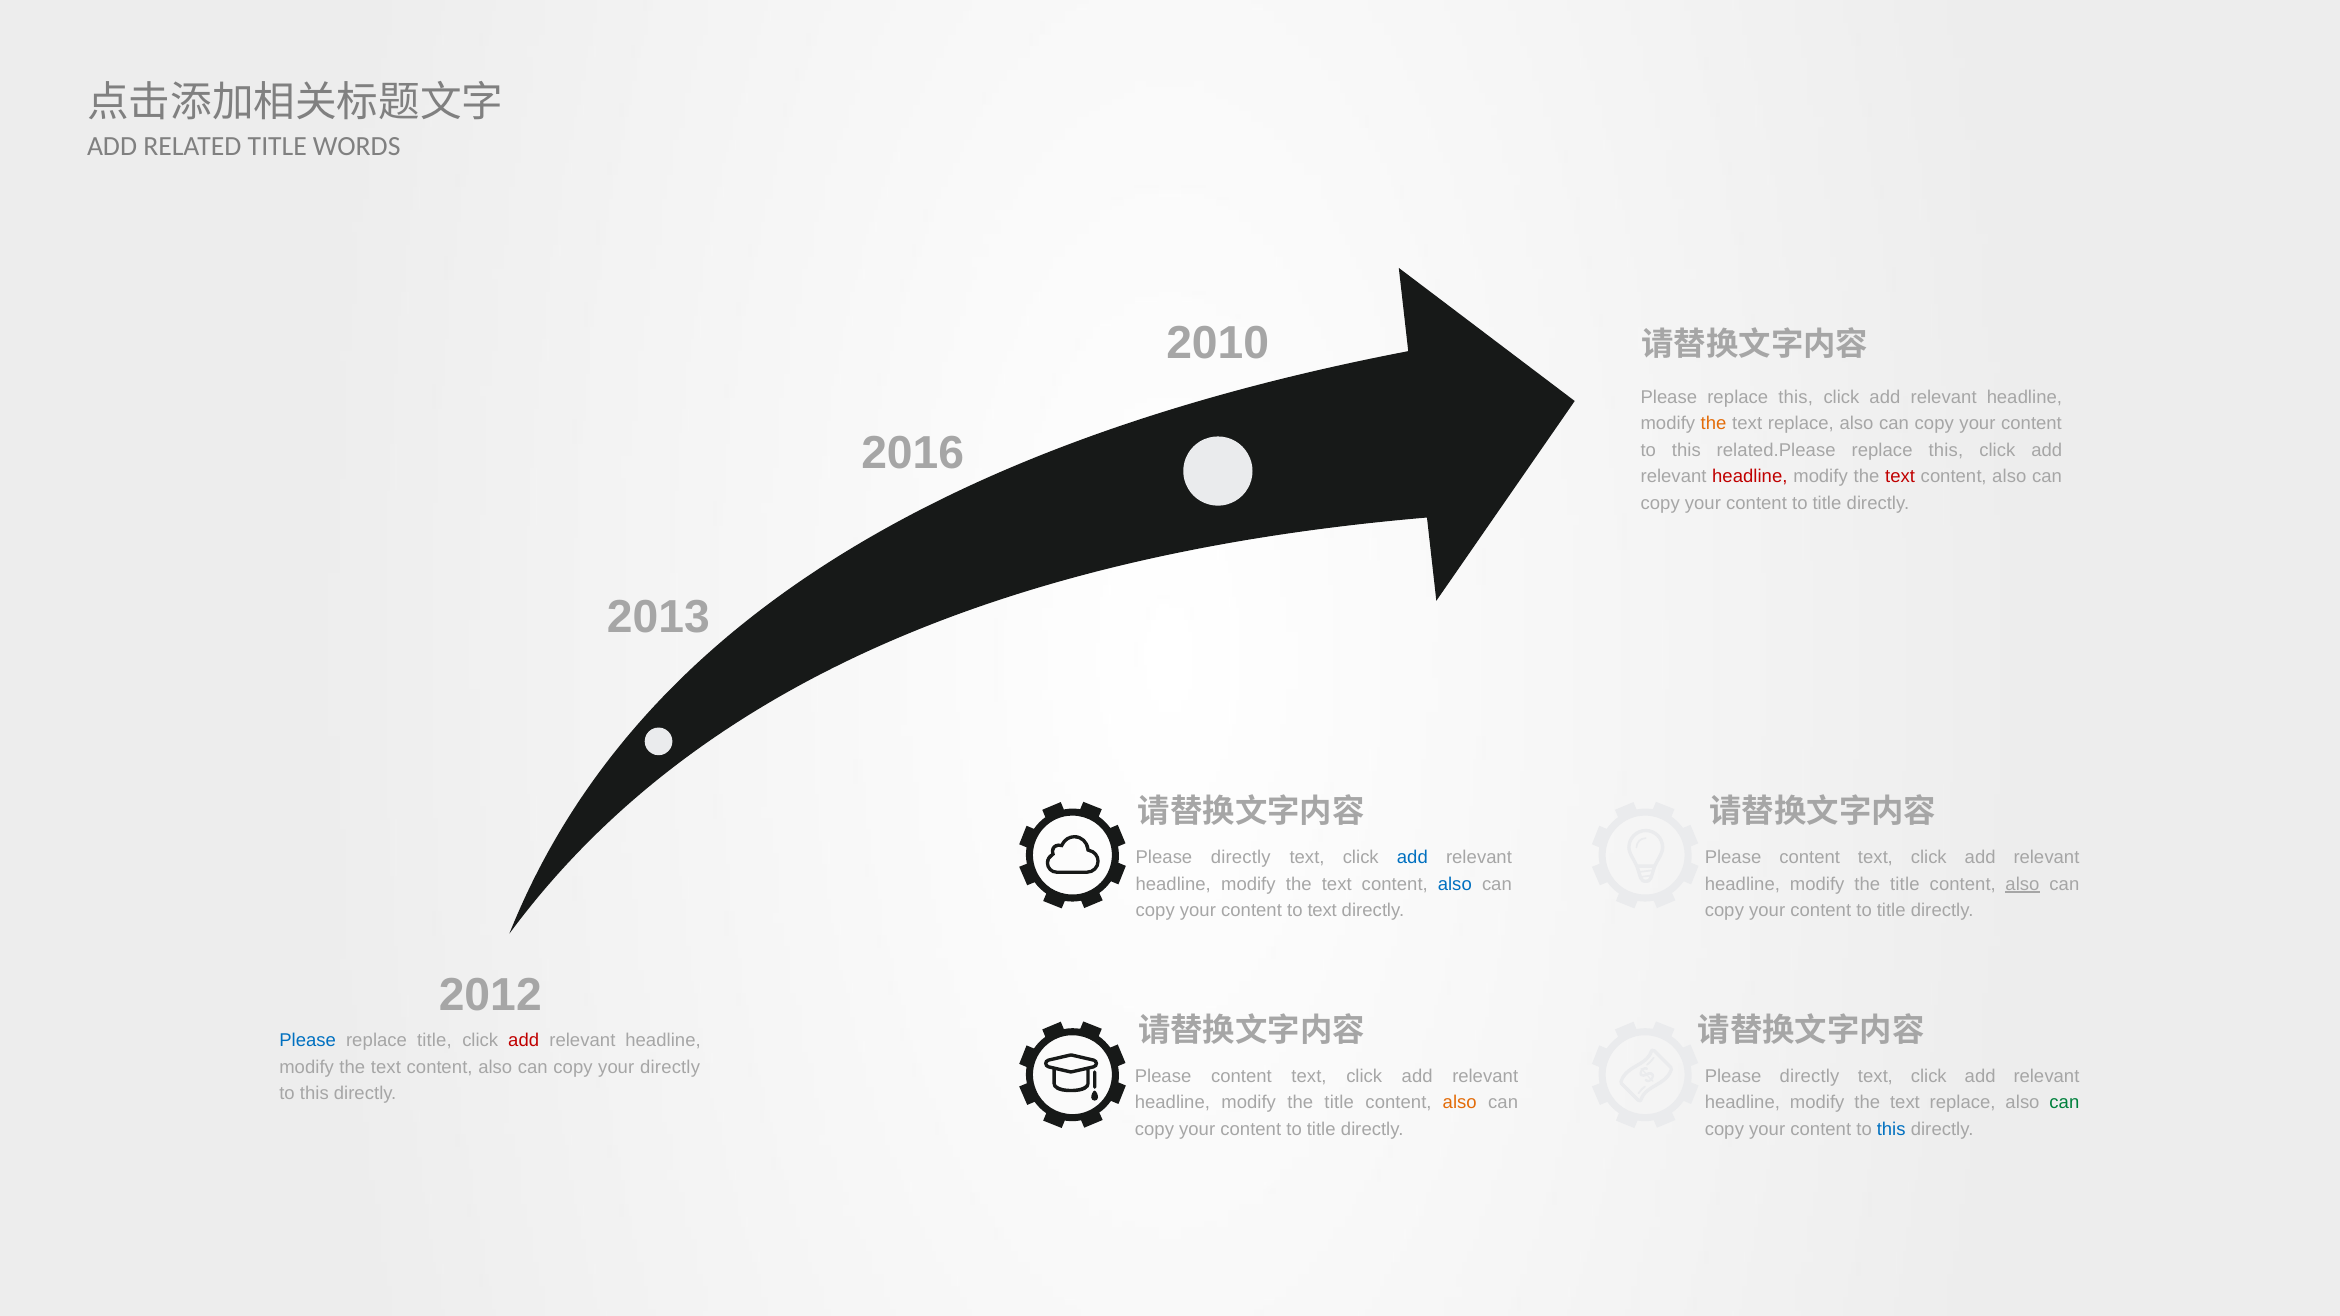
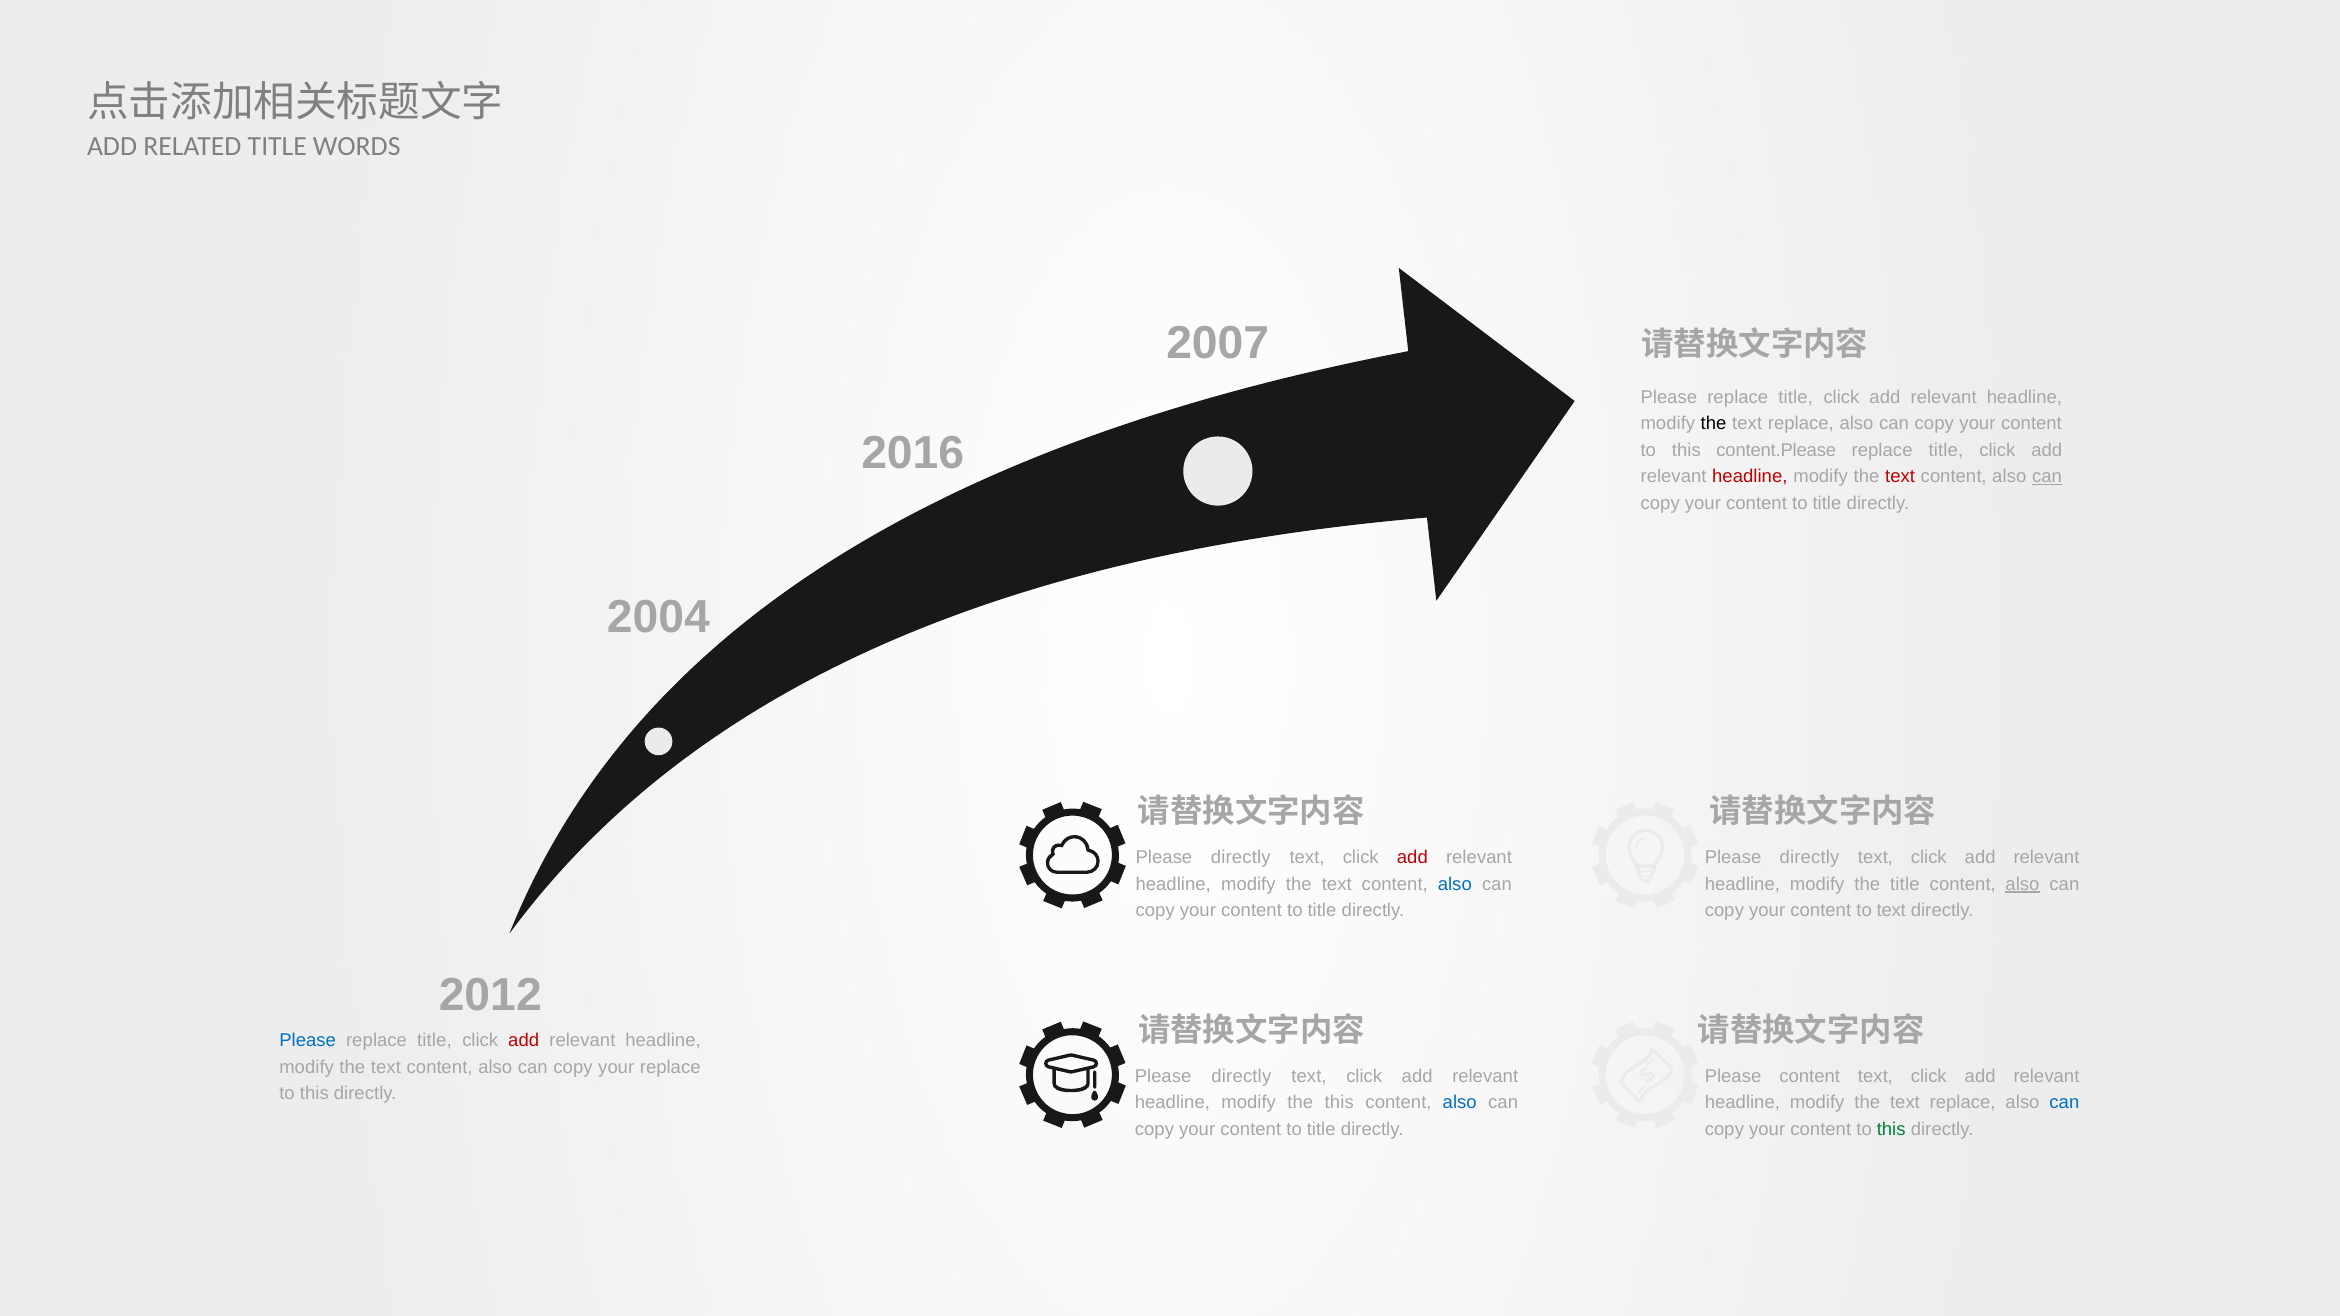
2010: 2010 -> 2007
this at (1796, 397): this -> title
the at (1714, 424) colour: orange -> black
related.Please: related.Please -> content.Please
this at (1946, 450): this -> title
can at (2047, 477) underline: none -> present
2013: 2013 -> 2004
add at (1412, 858) colour: blue -> red
content at (1810, 858): content -> directly
text at (1322, 911): text -> title
title at (1891, 911): title -> text
your directly: directly -> replace
content at (1241, 1076): content -> directly
directly at (1810, 1076): directly -> content
title at (1339, 1103): title -> this
also at (1460, 1103) colour: orange -> blue
can at (2064, 1103) colour: green -> blue
this at (1891, 1129) colour: blue -> green
